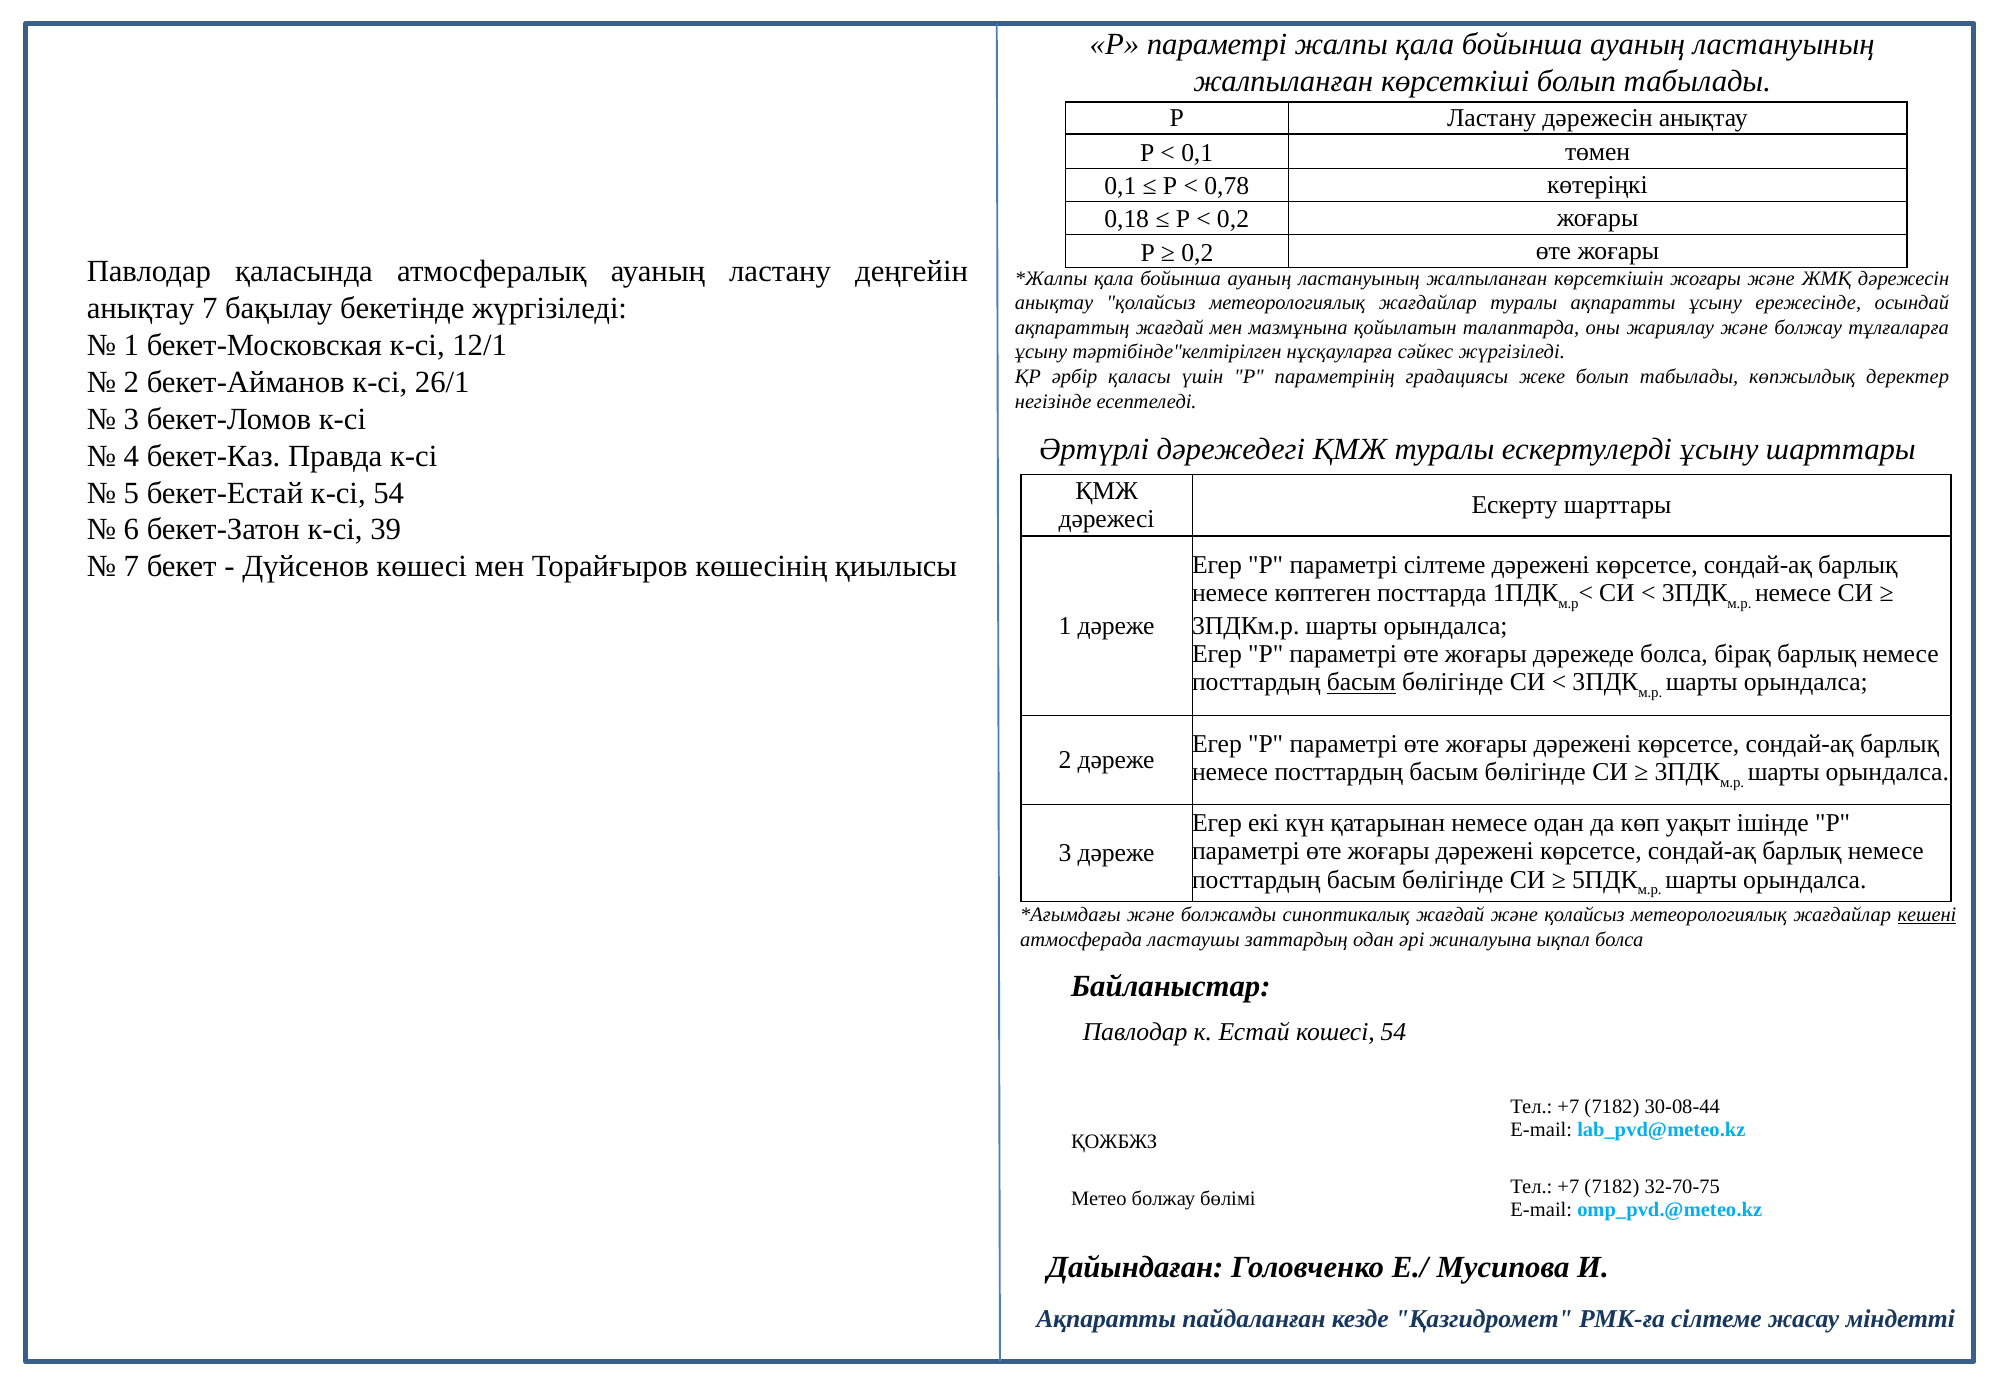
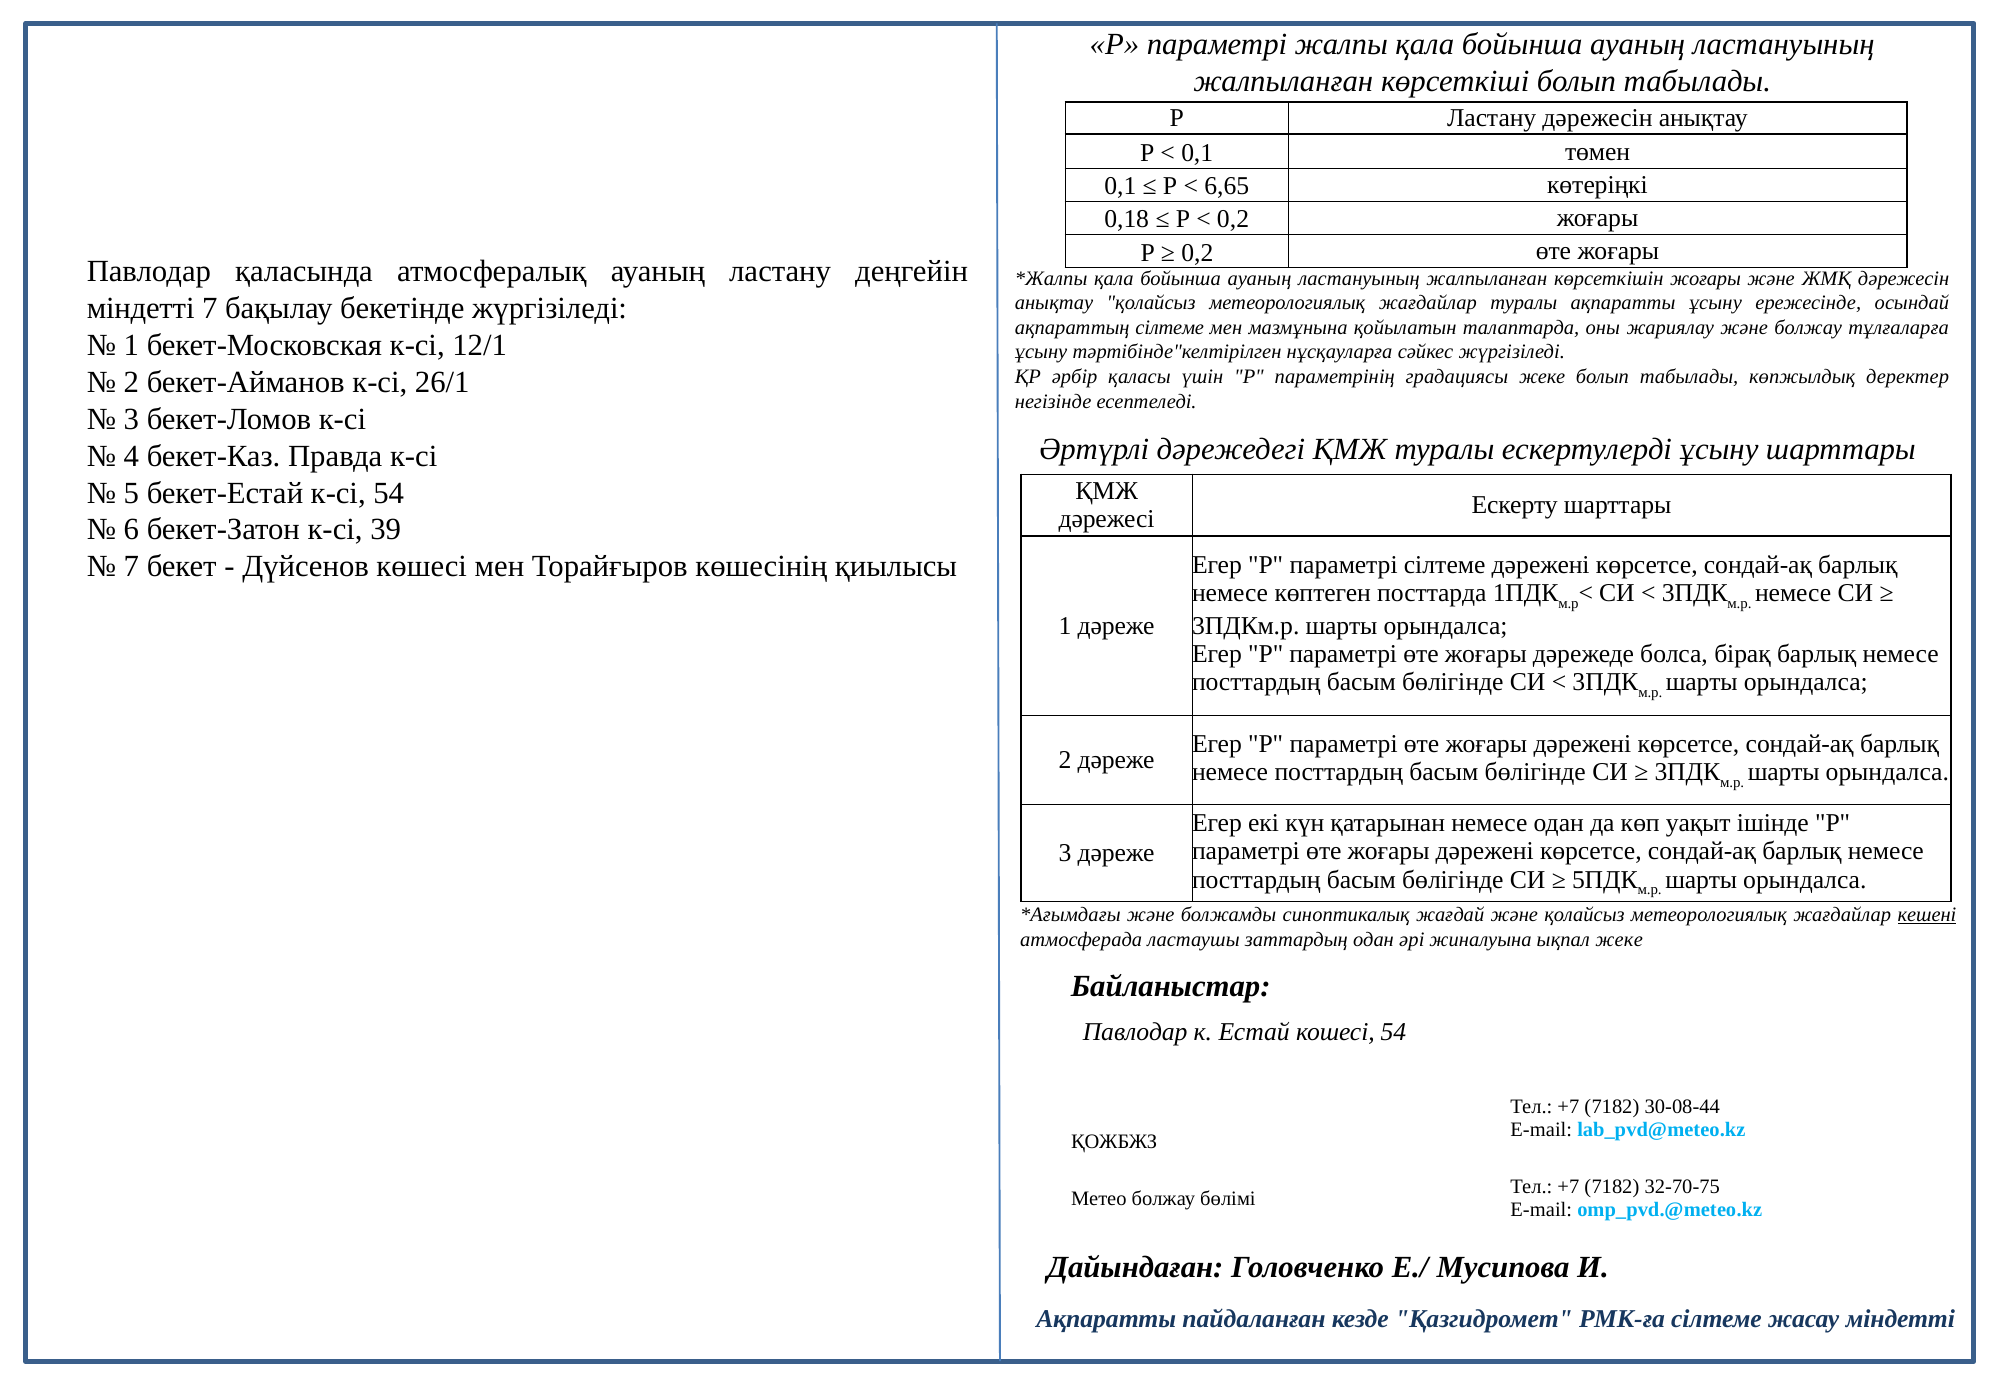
0,78: 0,78 -> 6,65
анықтау at (141, 308): анықтау -> міндетті
ақпараттың жағдай: жағдай -> сілтеме
басым at (1361, 682) underline: present -> none
ықпал болса: болса -> жеке
